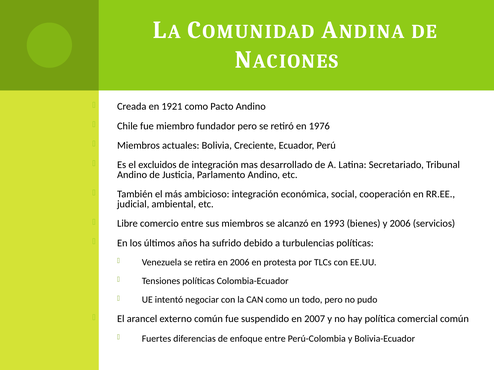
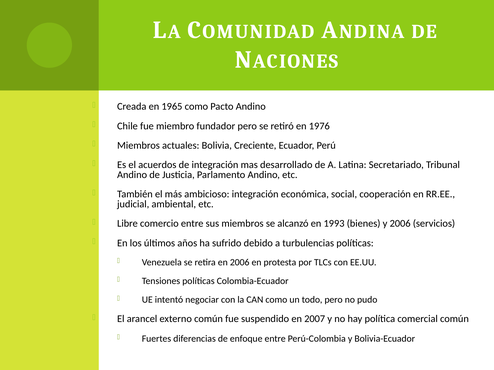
1921: 1921 -> 1965
excluidos: excluidos -> acuerdos
